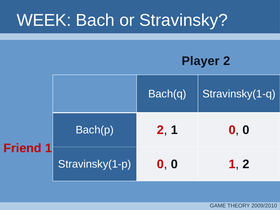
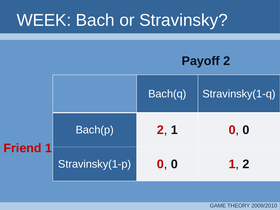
Player: Player -> Payoff
